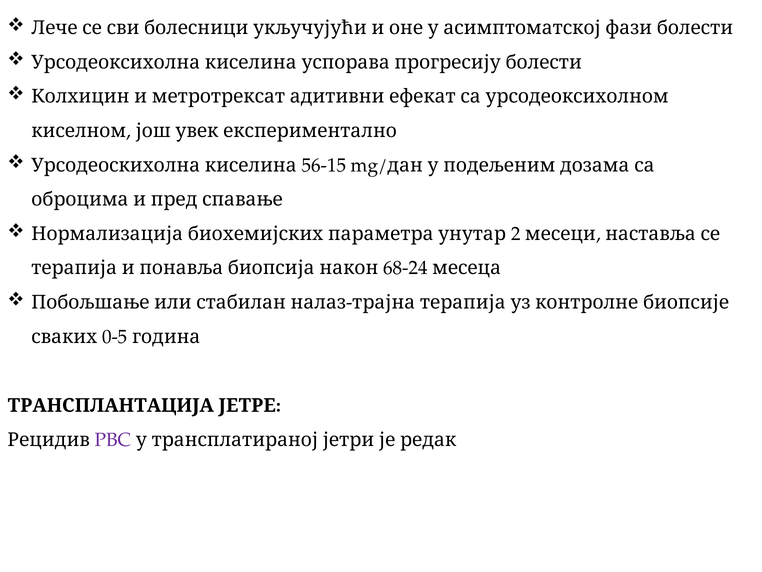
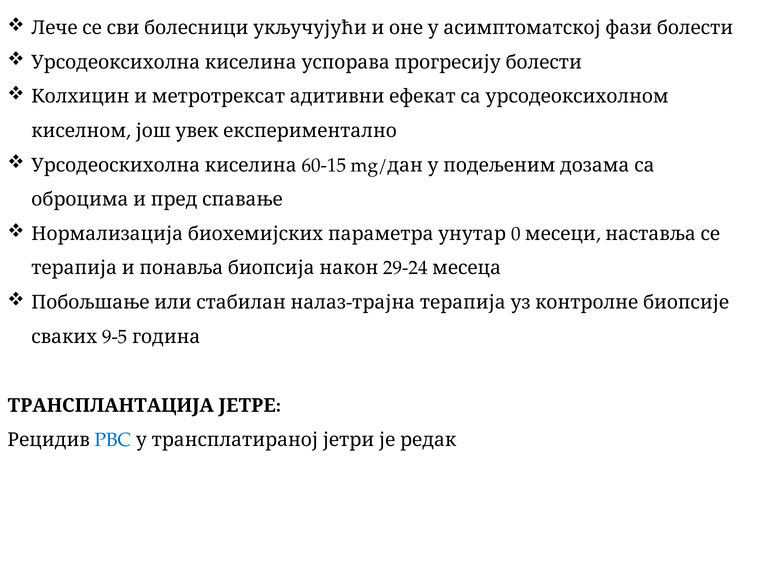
56-15: 56-15 -> 60-15
2: 2 -> 0
68-24: 68-24 -> 29-24
0-5: 0-5 -> 9-5
PBC colour: purple -> blue
